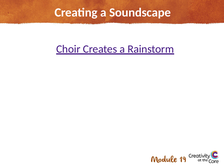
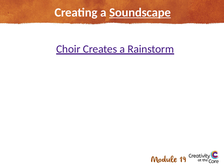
Soundscape underline: none -> present
